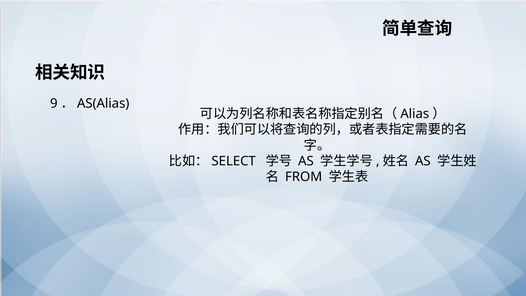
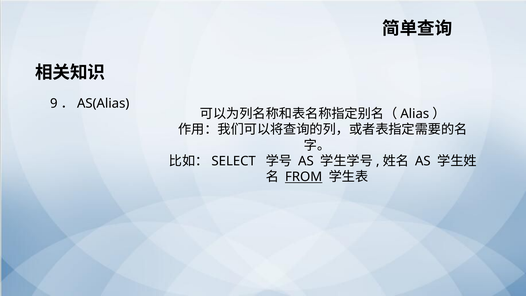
FROM underline: none -> present
